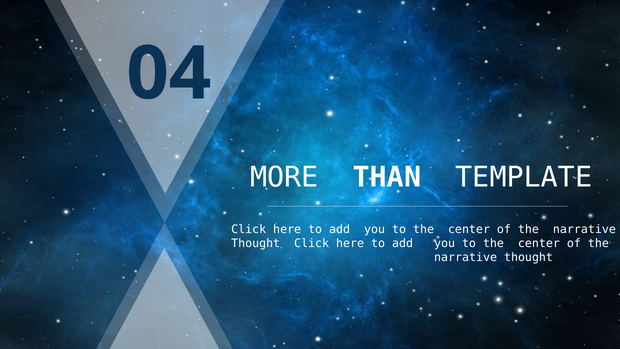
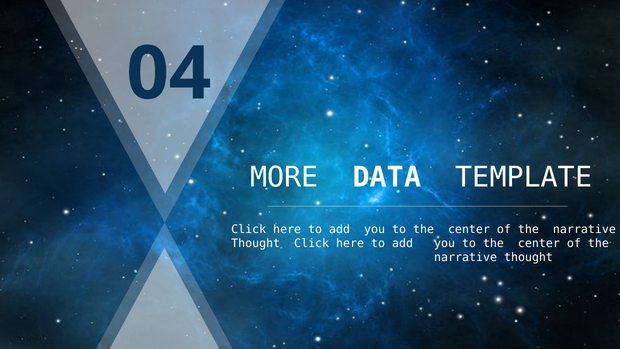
THAN: THAN -> DATA
